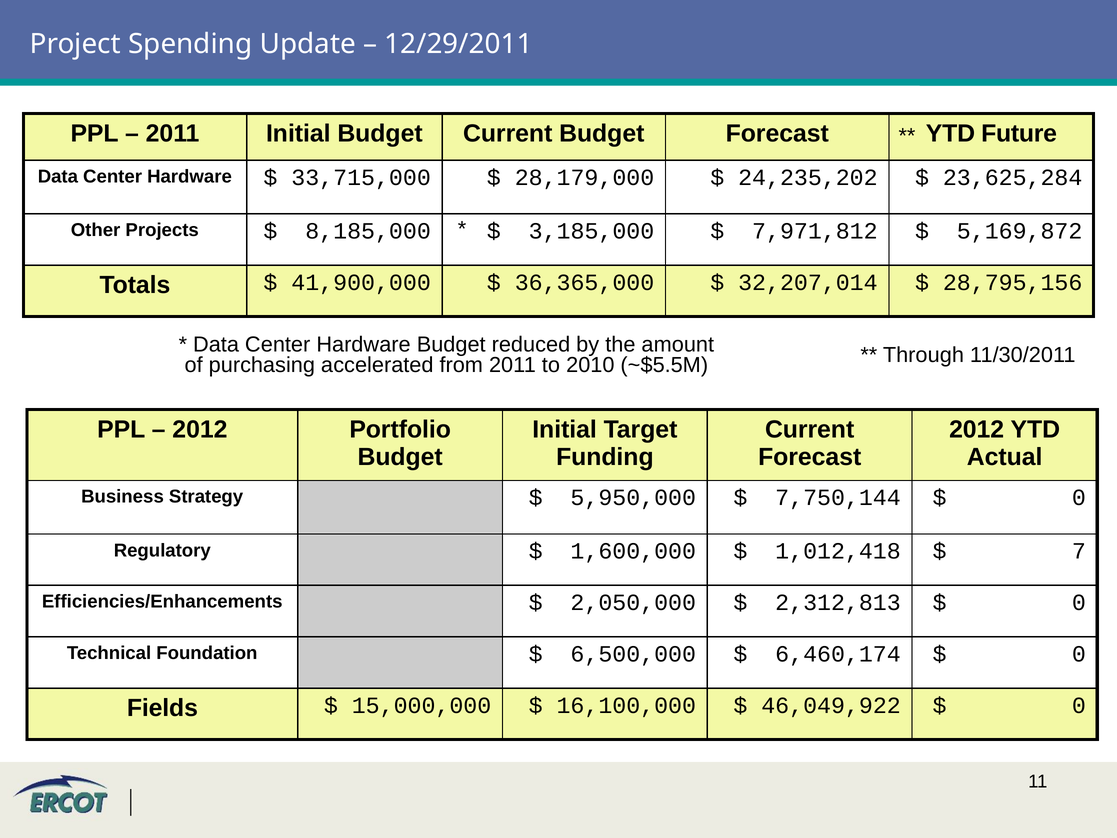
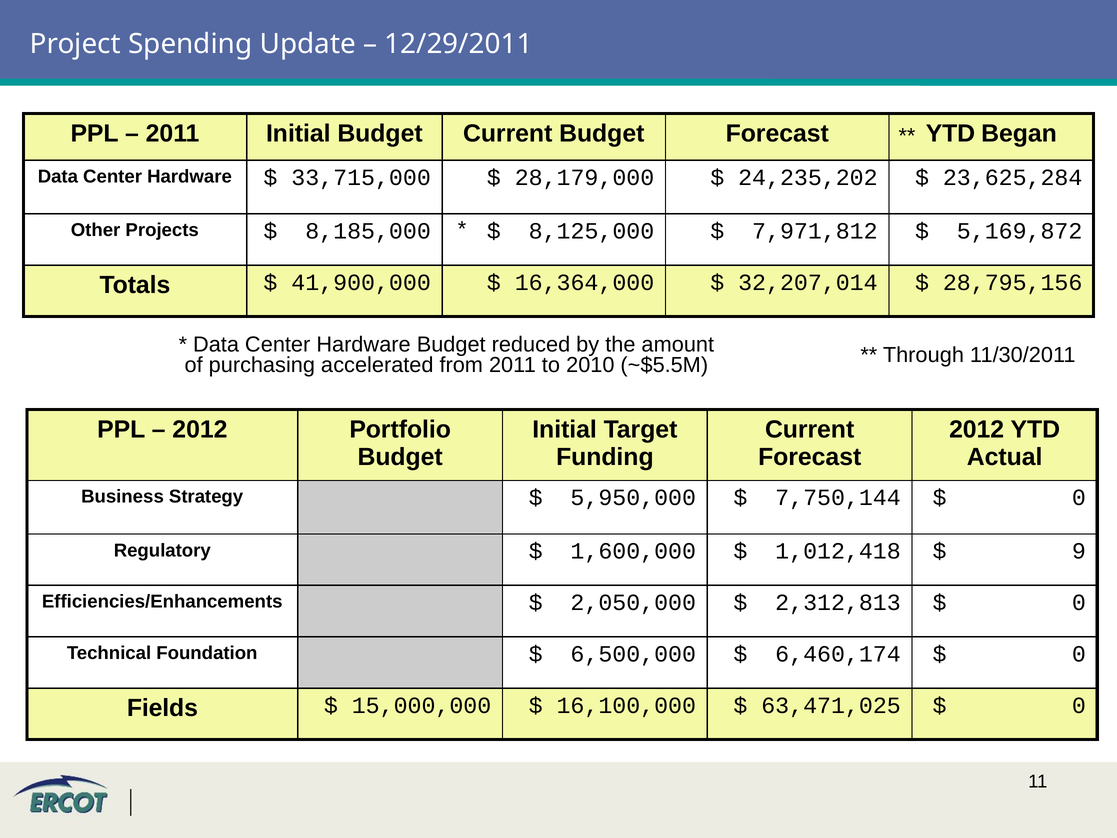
Future: Future -> Began
3,185,000: 3,185,000 -> 8,125,000
36,365,000: 36,365,000 -> 16,364,000
7: 7 -> 9
46,049,922: 46,049,922 -> 63,471,025
